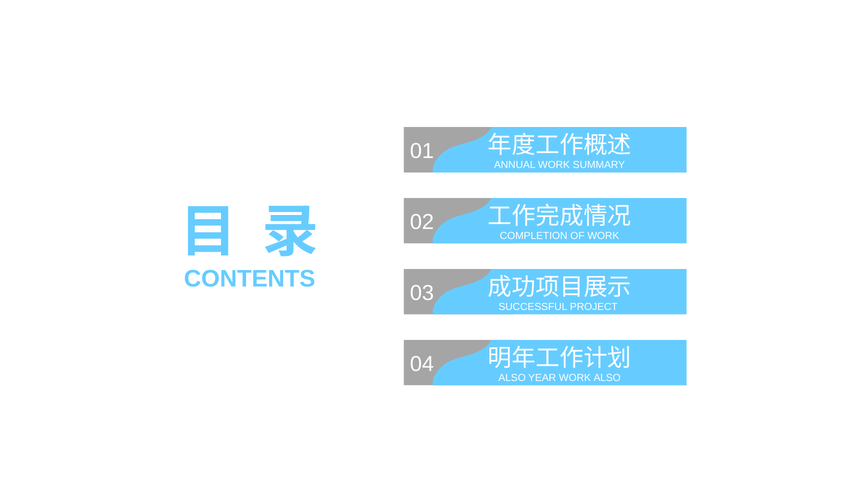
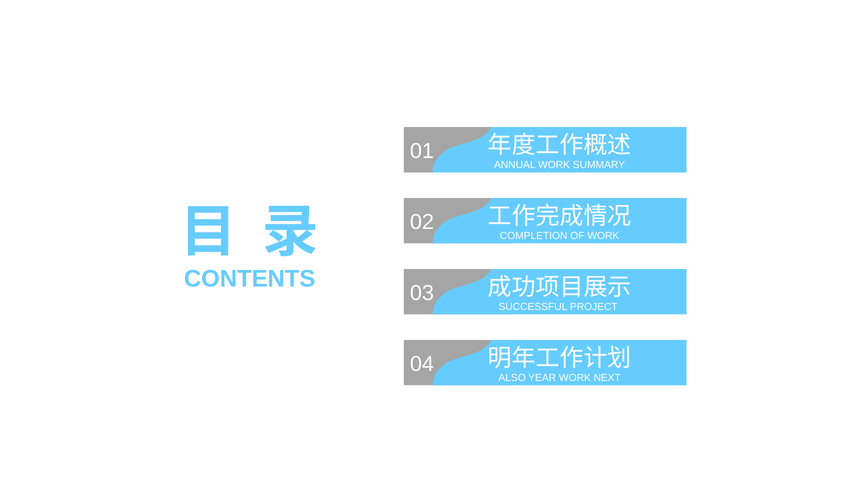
WORK ALSO: ALSO -> NEXT
